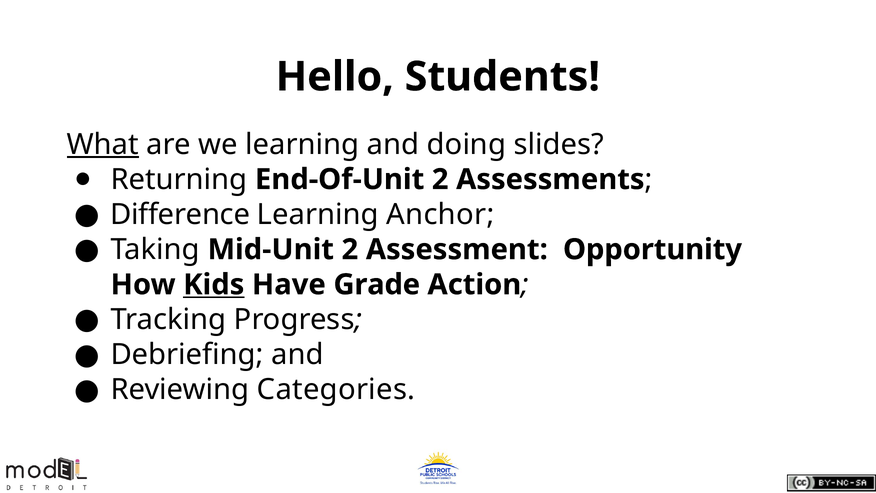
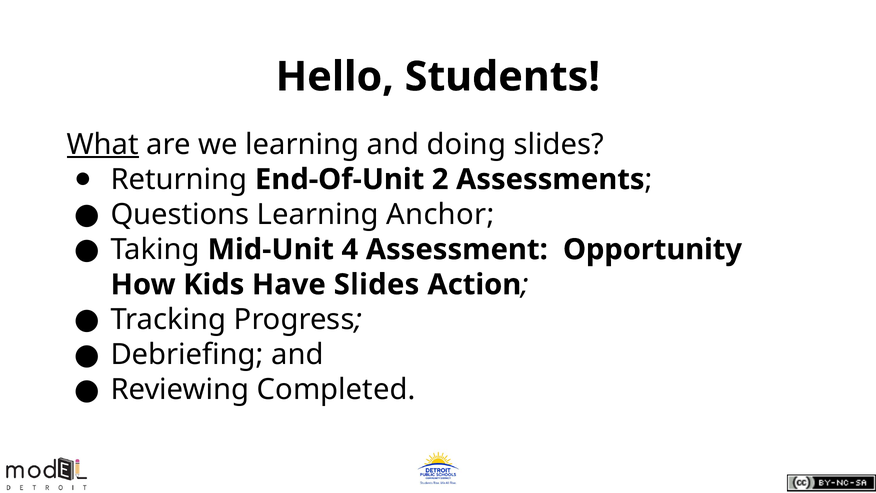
Difference: Difference -> Questions
Mid-Unit 2: 2 -> 4
Kids underline: present -> none
Have Grade: Grade -> Slides
Categories: Categories -> Completed
